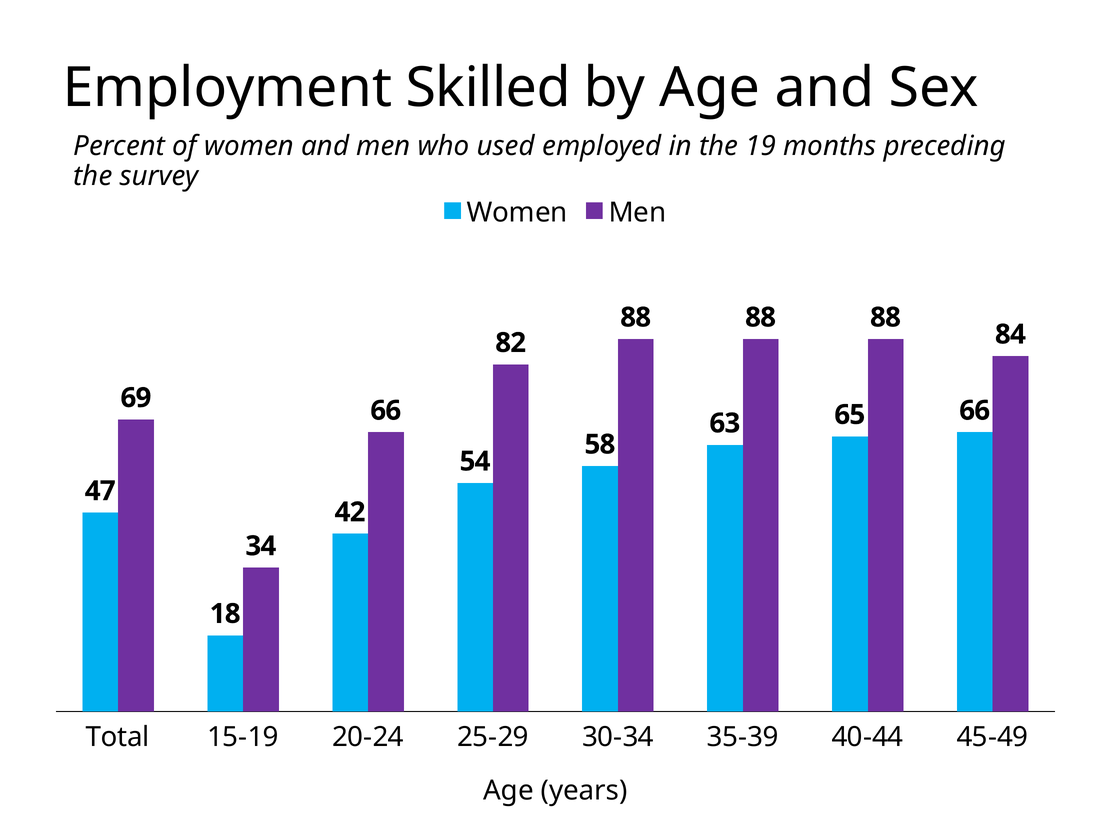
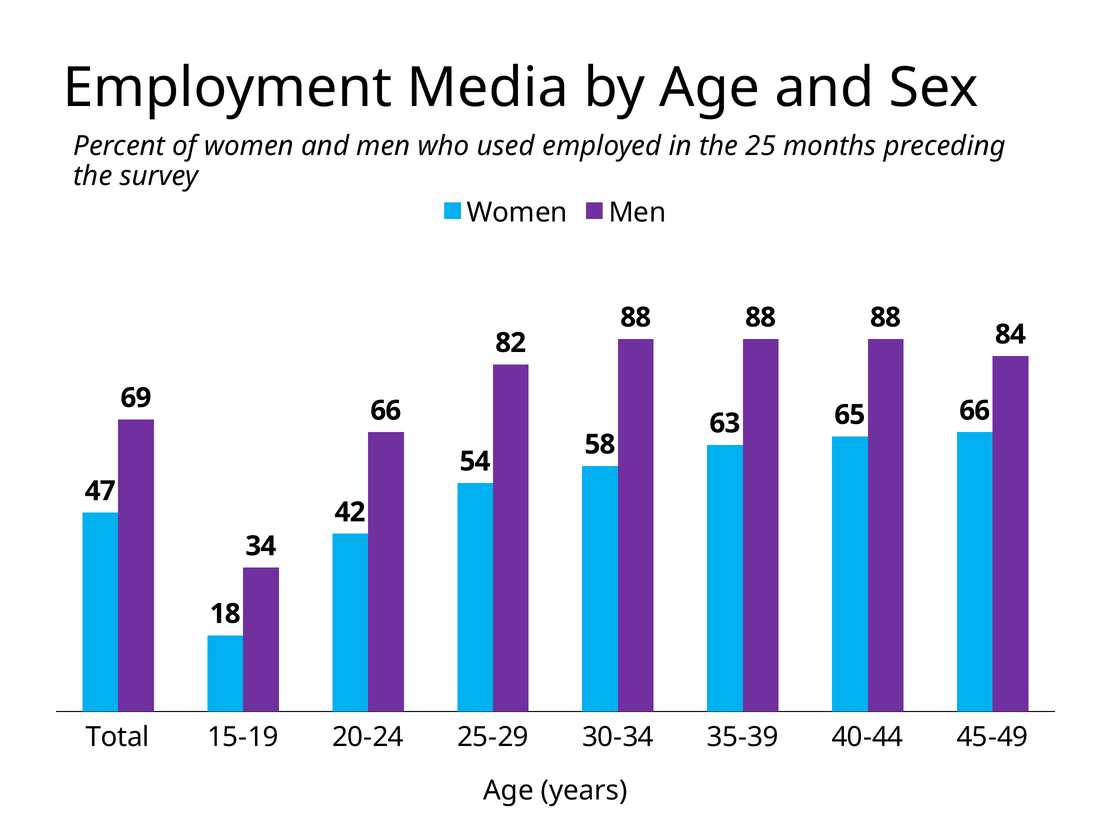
Skilled: Skilled -> Media
19: 19 -> 25
